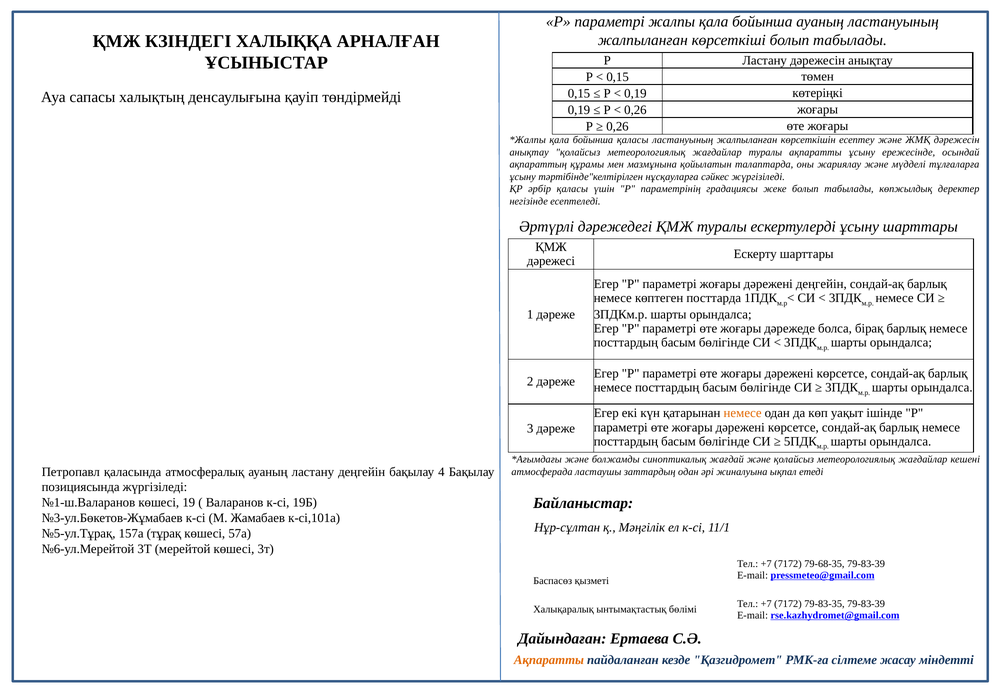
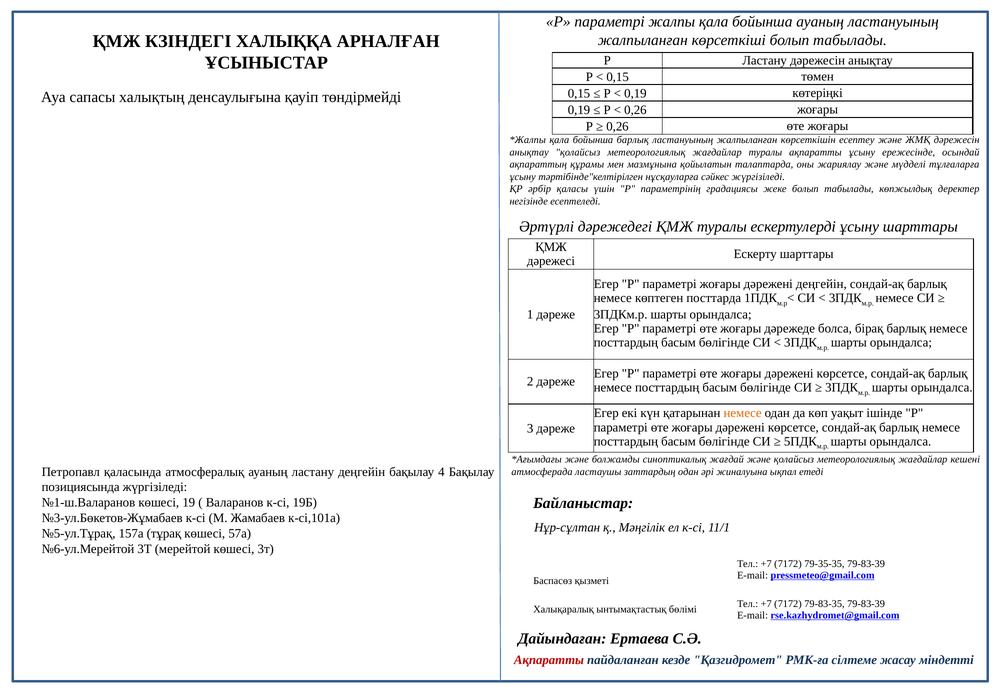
бойынша қаласы: қаласы -> барлық
79-68-35: 79-68-35 -> 79-35-35
Ақпаратты at (549, 660) colour: orange -> red
